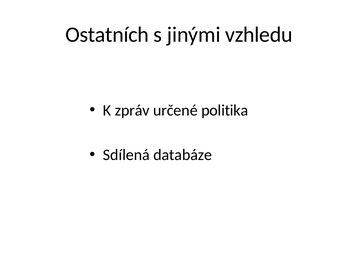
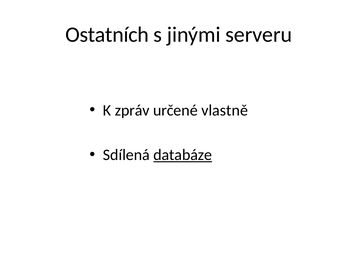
vzhledu: vzhledu -> serveru
politika: politika -> vlastně
databáze underline: none -> present
